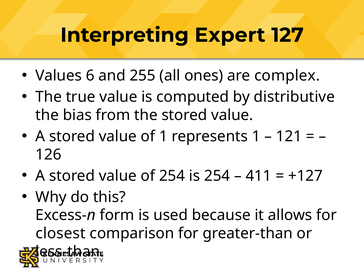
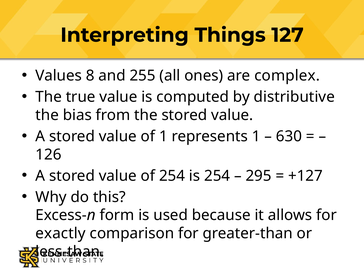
Expert: Expert -> Things
6: 6 -> 8
121: 121 -> 630
411: 411 -> 295
closest: closest -> exactly
